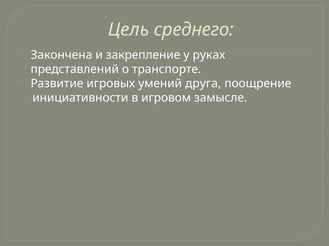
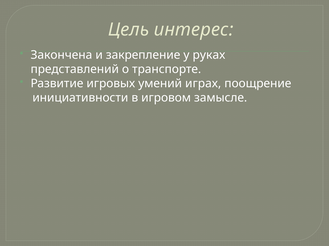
среднего: среднего -> интерес
друга: друга -> играх
